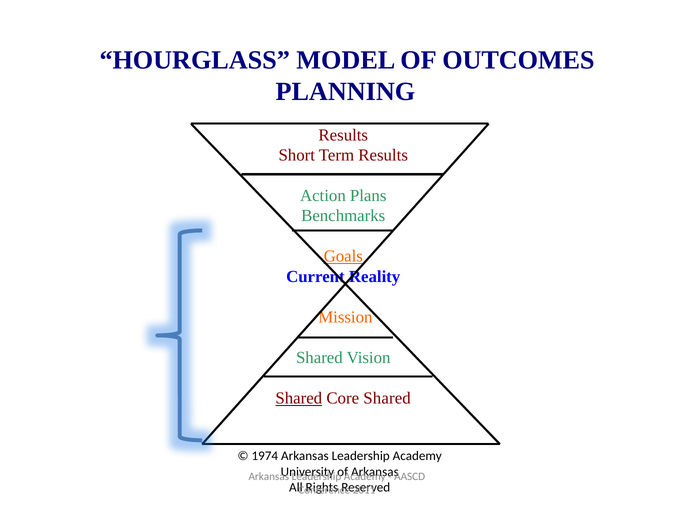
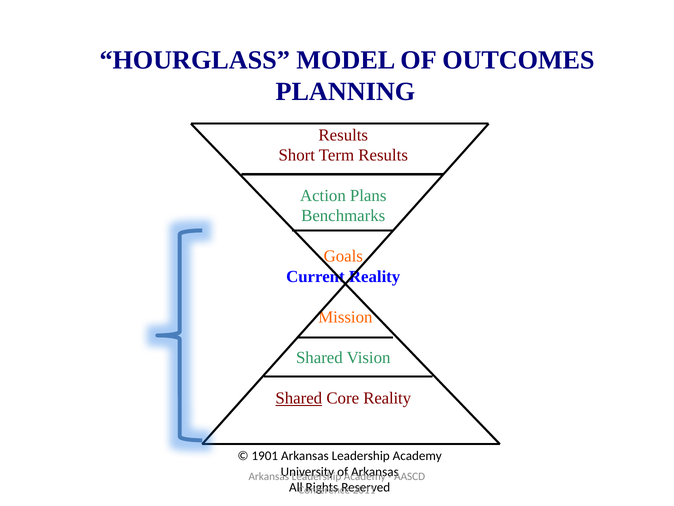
Goals underline: present -> none
Core Shared: Shared -> Reality
1974: 1974 -> 1901
